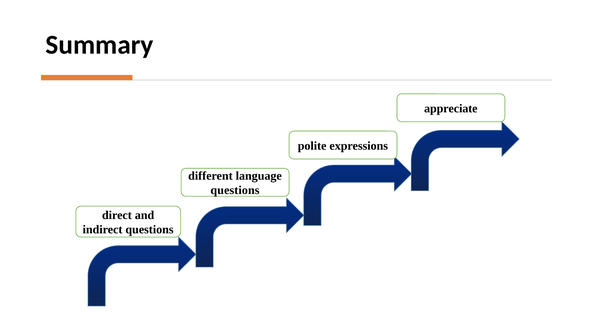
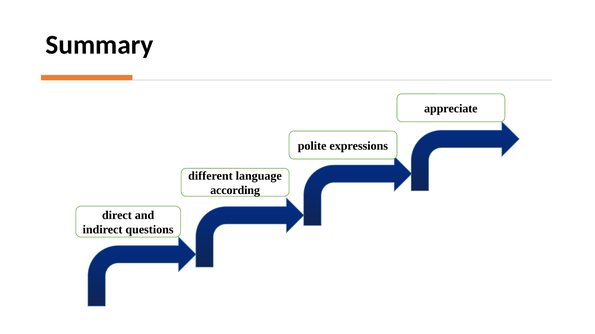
questions at (235, 191): questions -> according
